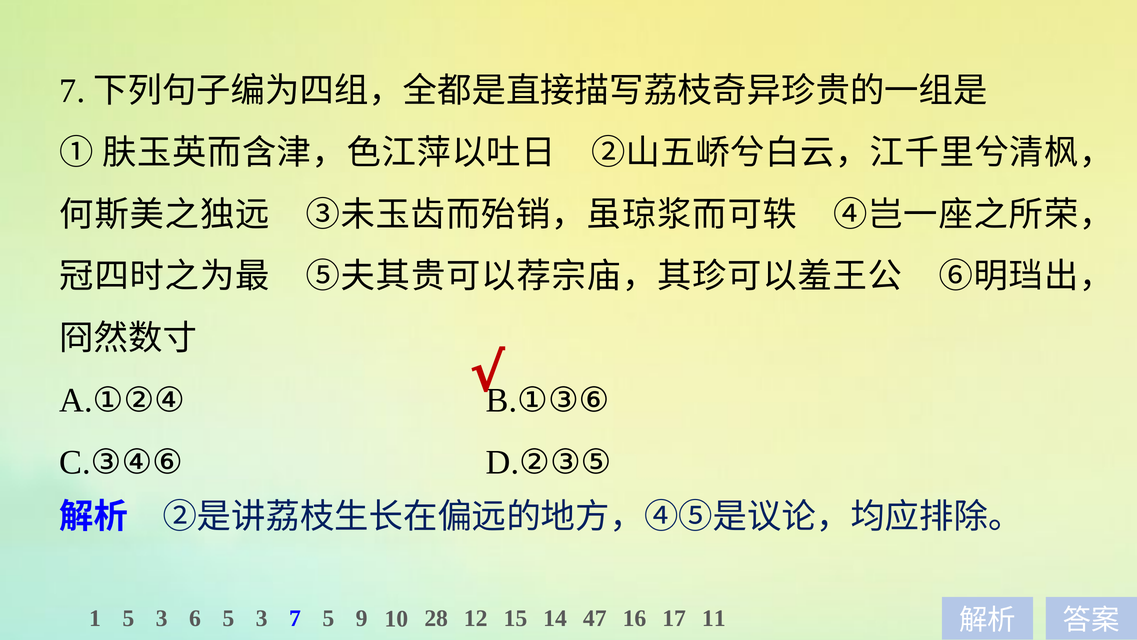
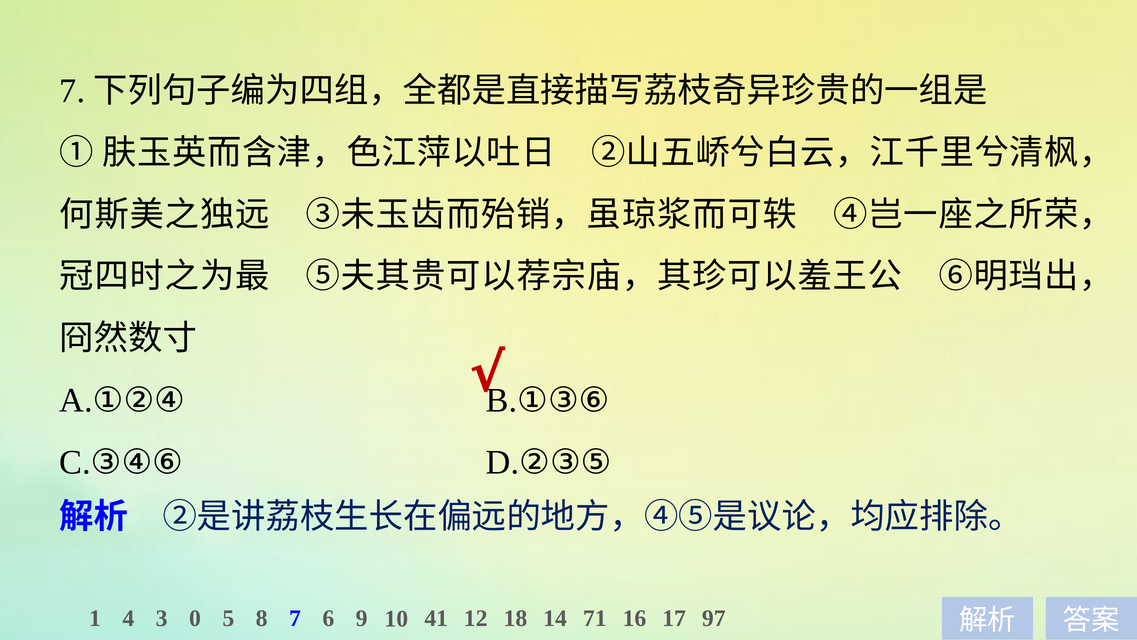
1 5: 5 -> 4
6: 6 -> 0
3 at (262, 618): 3 -> 8
7 5: 5 -> 6
28: 28 -> 41
15: 15 -> 18
47: 47 -> 71
11: 11 -> 97
